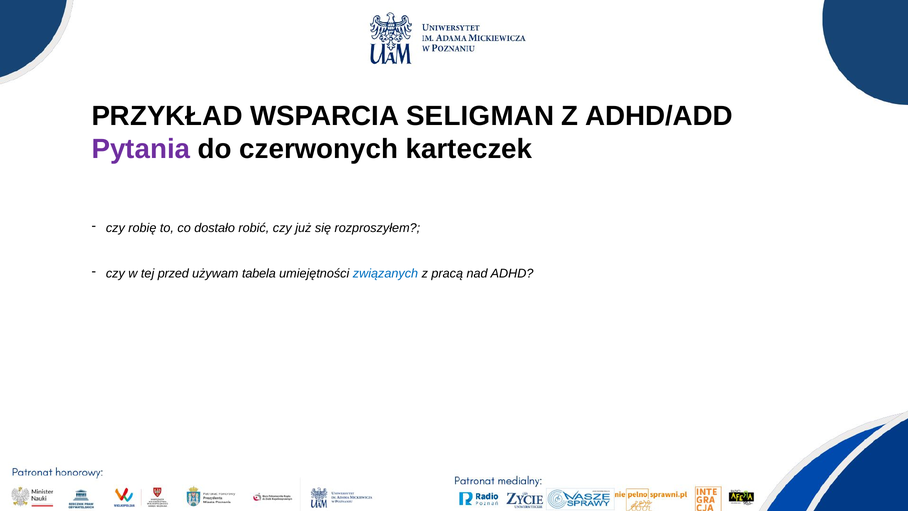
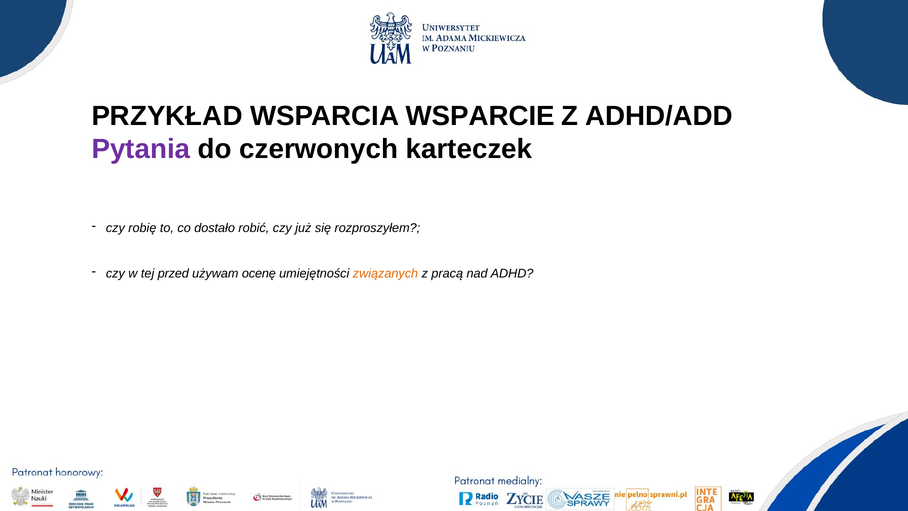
SELIGMAN: SELIGMAN -> WSPARCIE
tabela: tabela -> ocenę
związanych colour: blue -> orange
